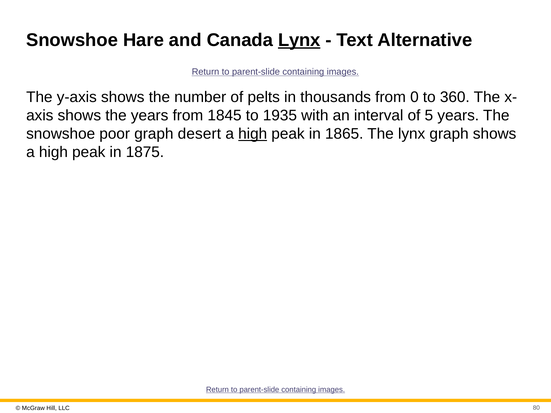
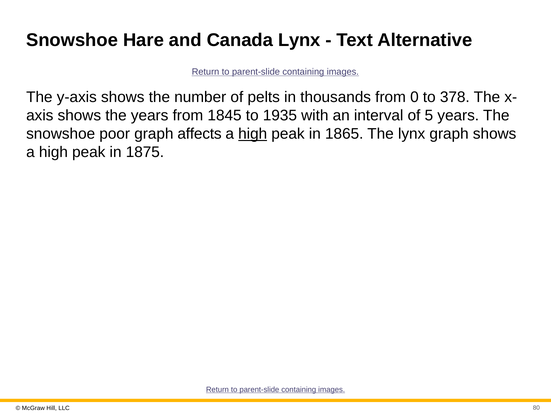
Lynx at (299, 40) underline: present -> none
360: 360 -> 378
desert: desert -> affects
